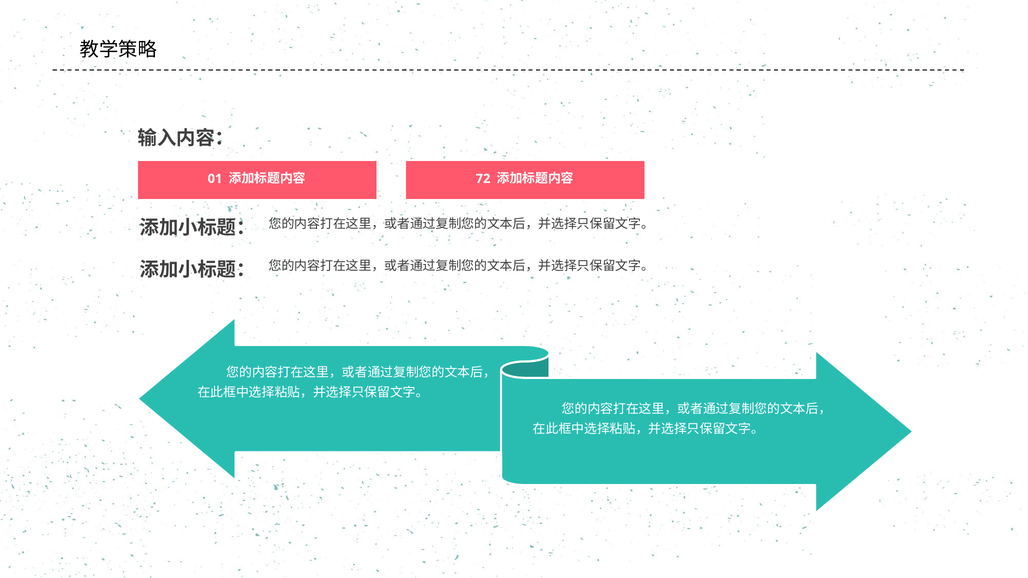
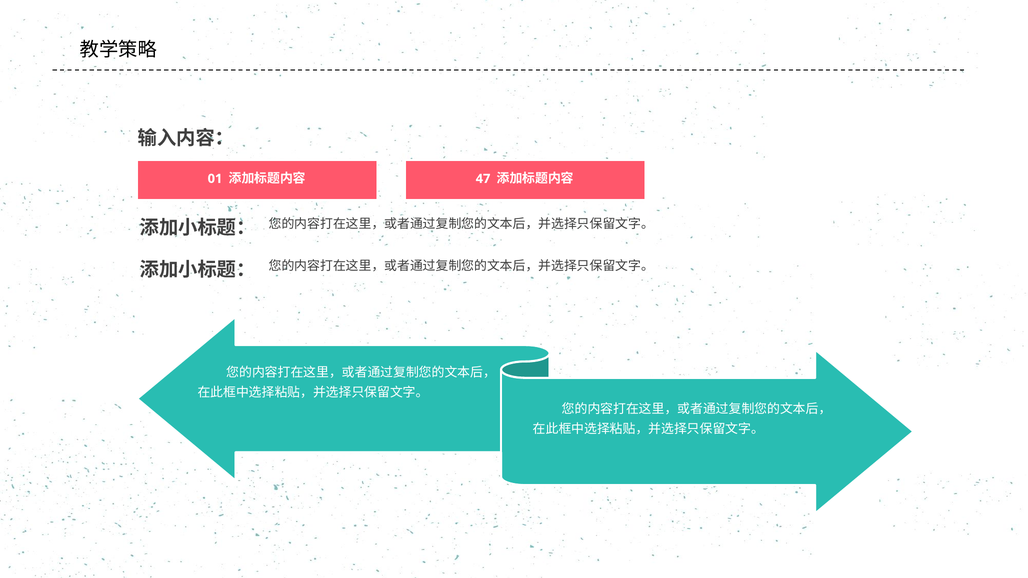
72: 72 -> 47
